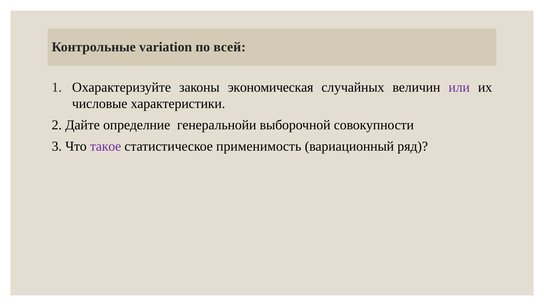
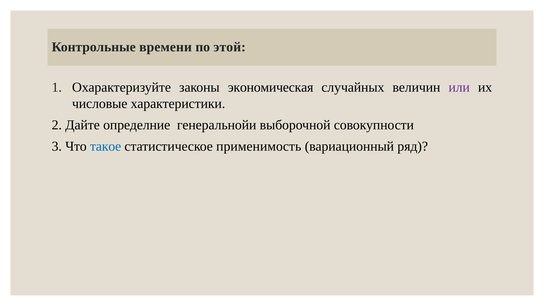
variation: variation -> времени
всей: всей -> этой
такое colour: purple -> blue
